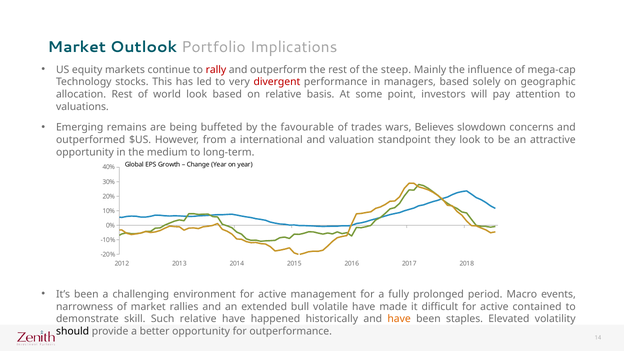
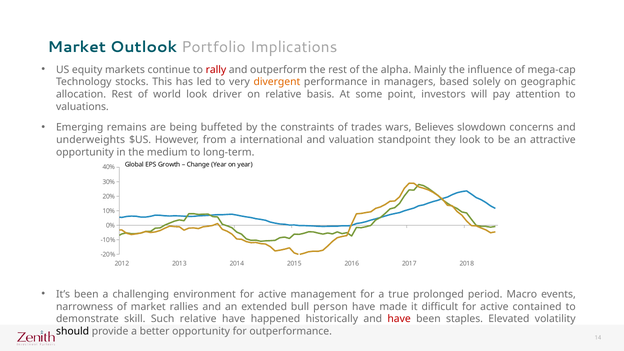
steep: steep -> alpha
divergent colour: red -> orange
look based: based -> driver
favourable: favourable -> constraints
outperformed: outperformed -> underweights
fully: fully -> true
volatile: volatile -> person
have at (399, 319) colour: orange -> red
